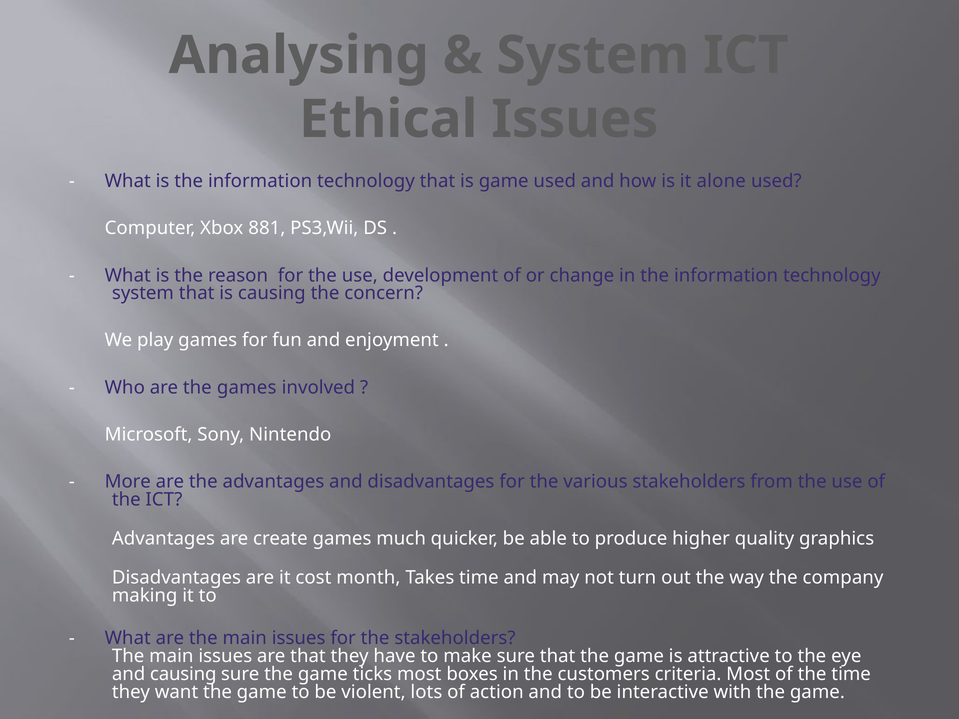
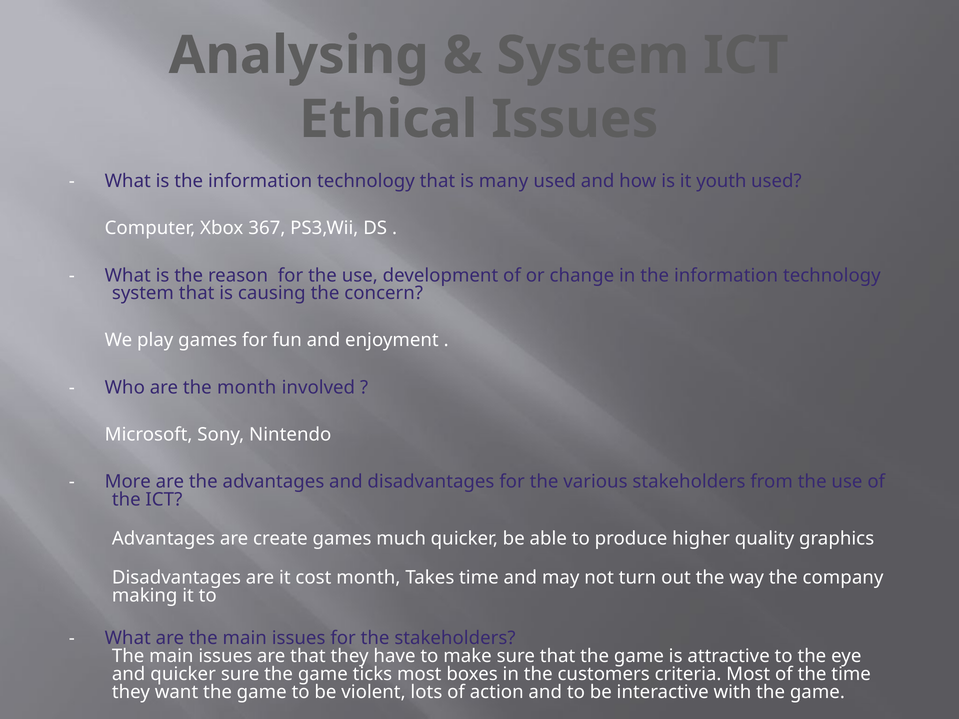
is game: game -> many
alone: alone -> youth
881: 881 -> 367
the games: games -> month
and causing: causing -> quicker
